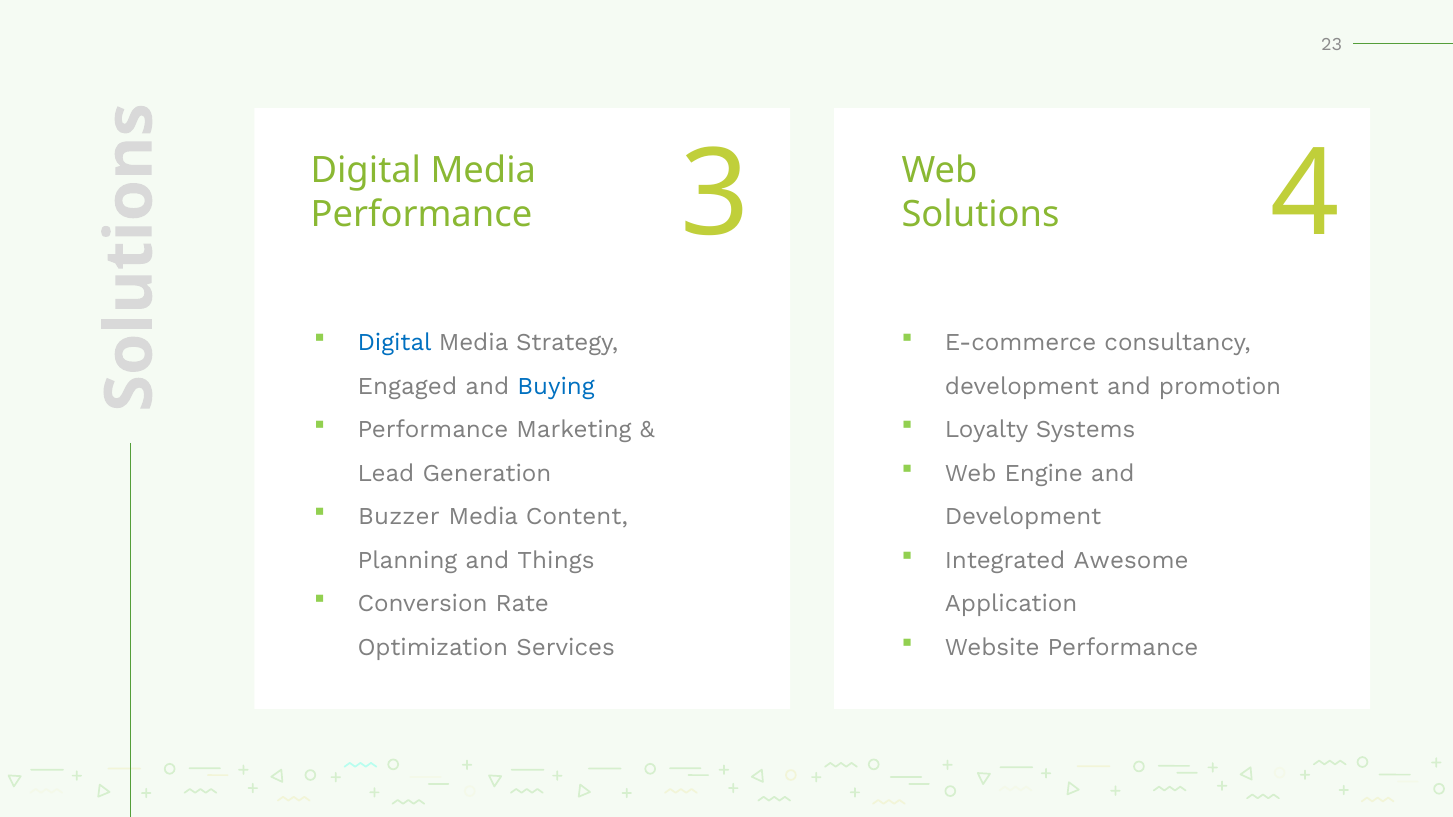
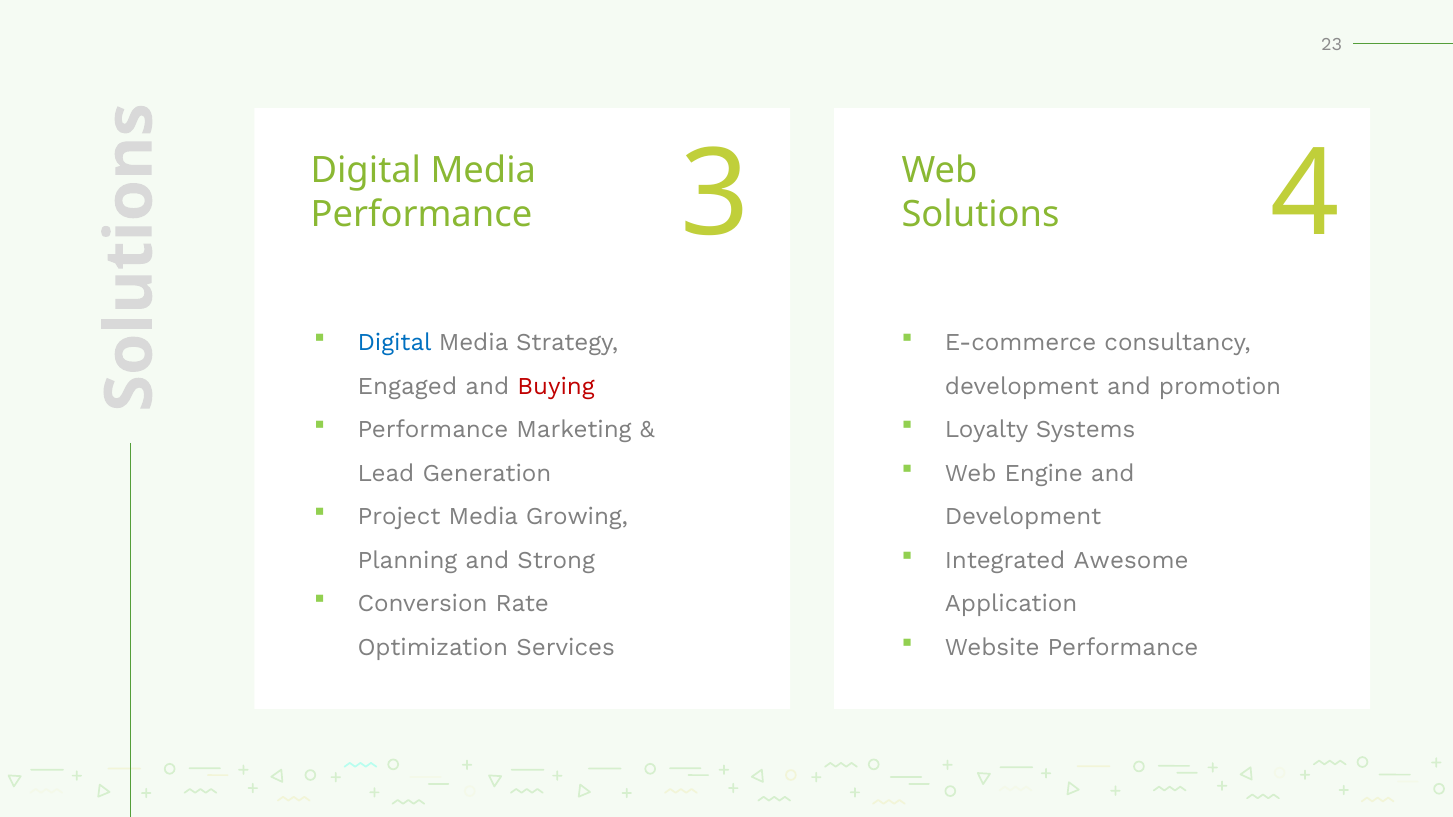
Buying colour: blue -> red
Buzzer: Buzzer -> Project
Content: Content -> Growing
Things: Things -> Strong
